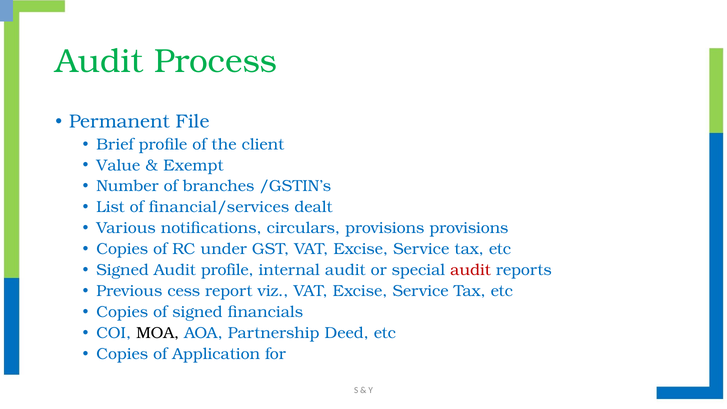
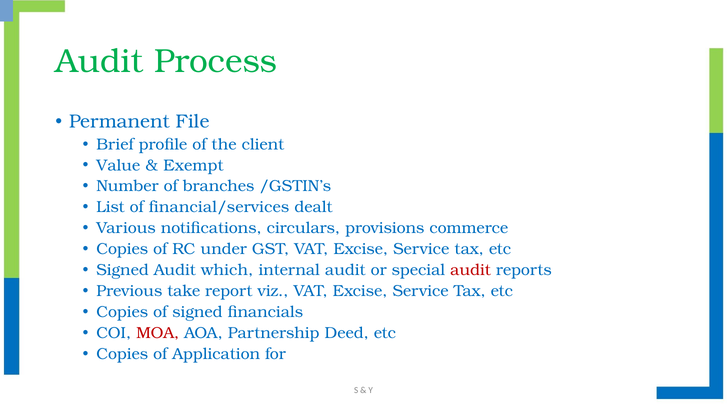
provisions provisions: provisions -> commerce
Audit profile: profile -> which
cess: cess -> take
MOA colour: black -> red
